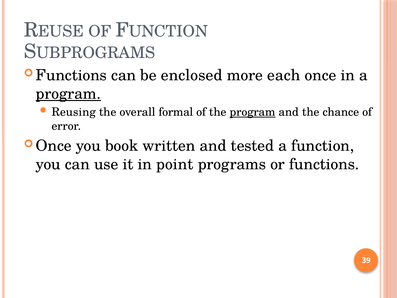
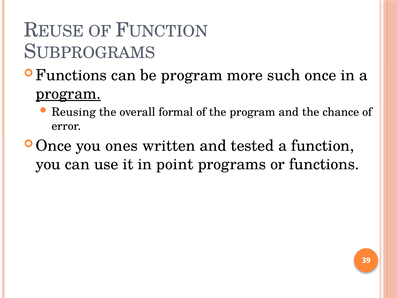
be enclosed: enclosed -> program
each: each -> such
program at (253, 112) underline: present -> none
book: book -> ones
